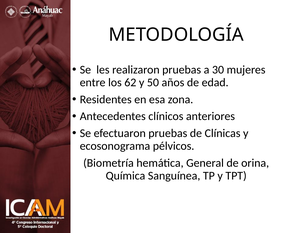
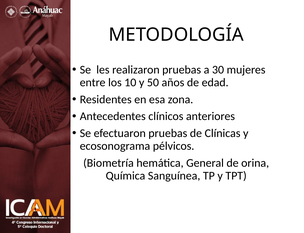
62: 62 -> 10
